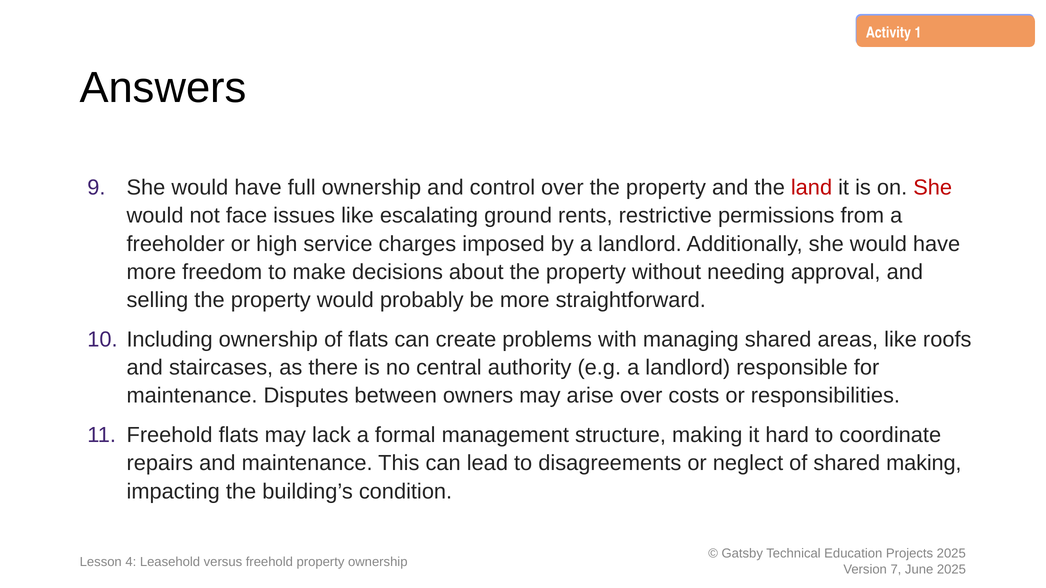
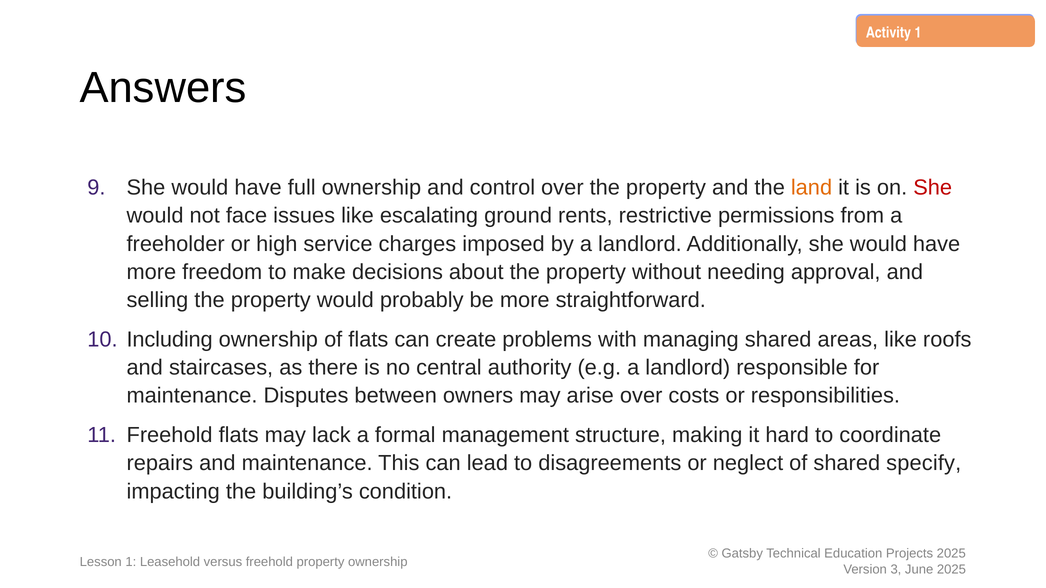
land colour: red -> orange
shared making: making -> specify
Lesson 4: 4 -> 1
7: 7 -> 3
